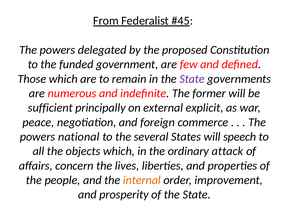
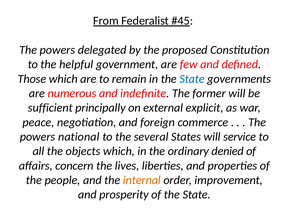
funded: funded -> helpful
State at (192, 79) colour: purple -> blue
speech: speech -> service
attack: attack -> denied
